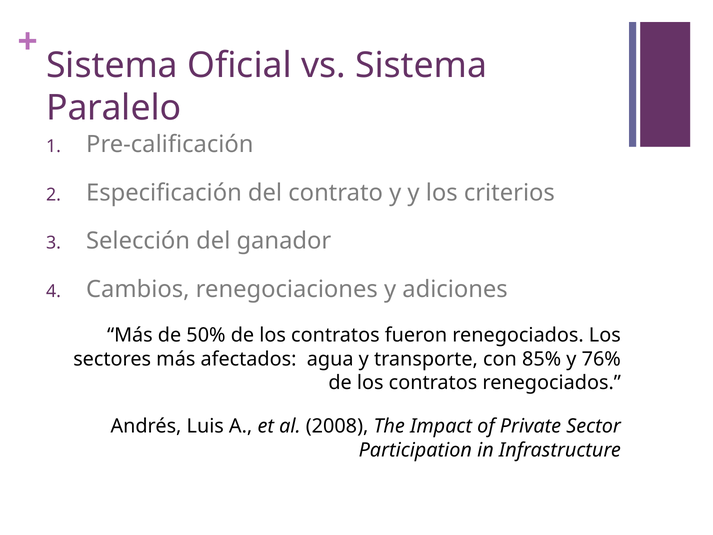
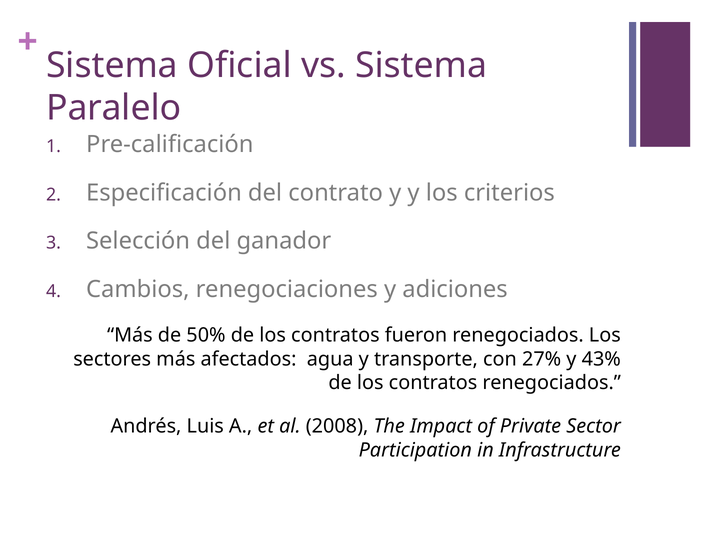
85%: 85% -> 27%
76%: 76% -> 43%
